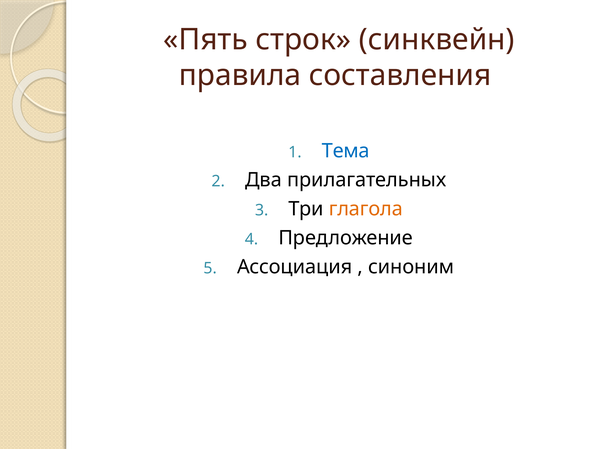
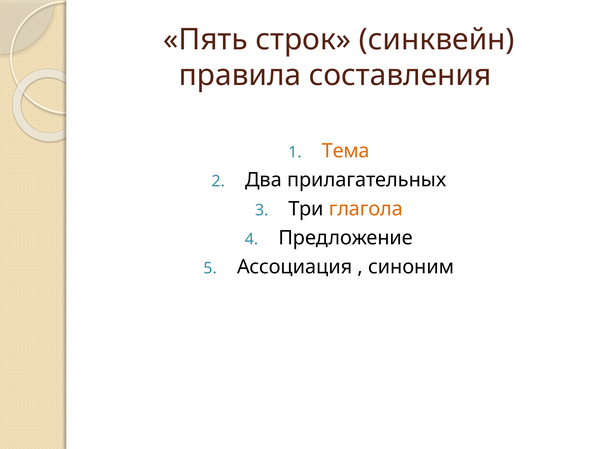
Тема colour: blue -> orange
